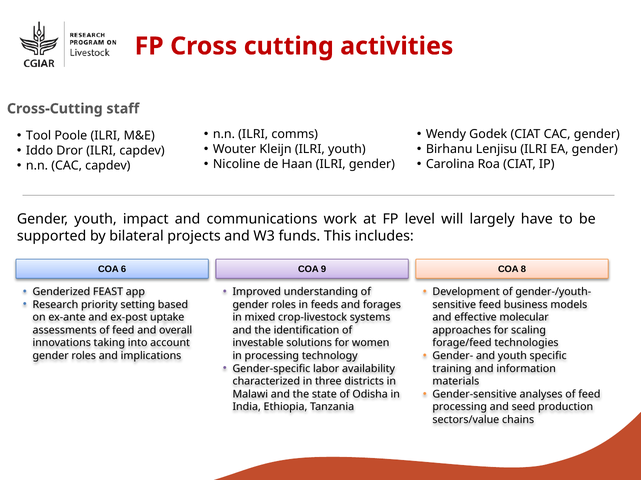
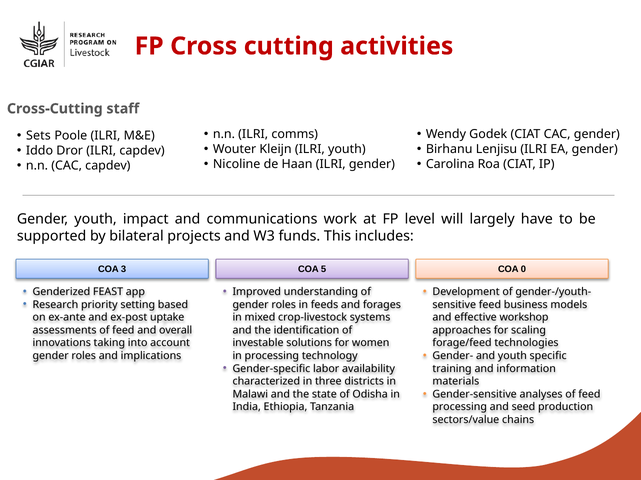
Tool: Tool -> Sets
6: 6 -> 3
9: 9 -> 5
8: 8 -> 0
molecular: molecular -> workshop
